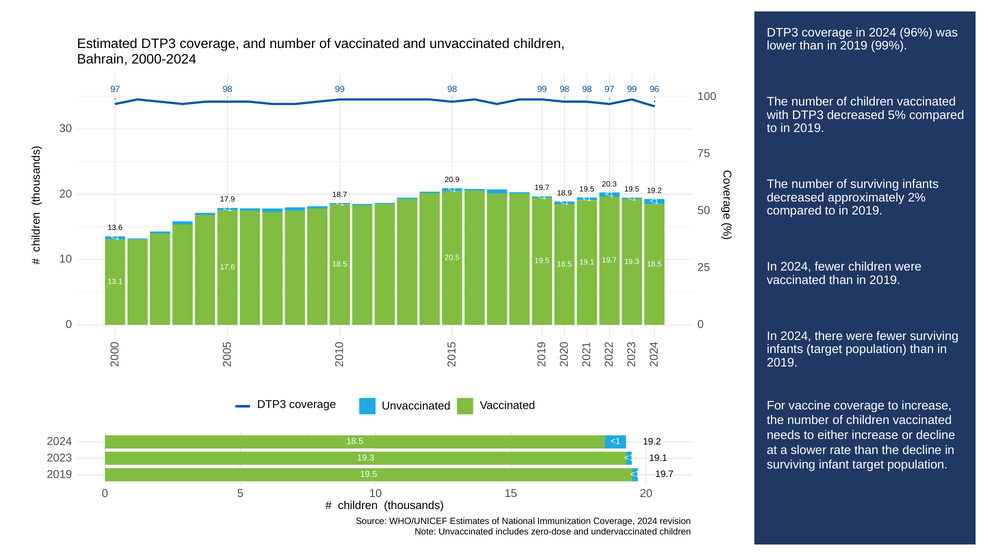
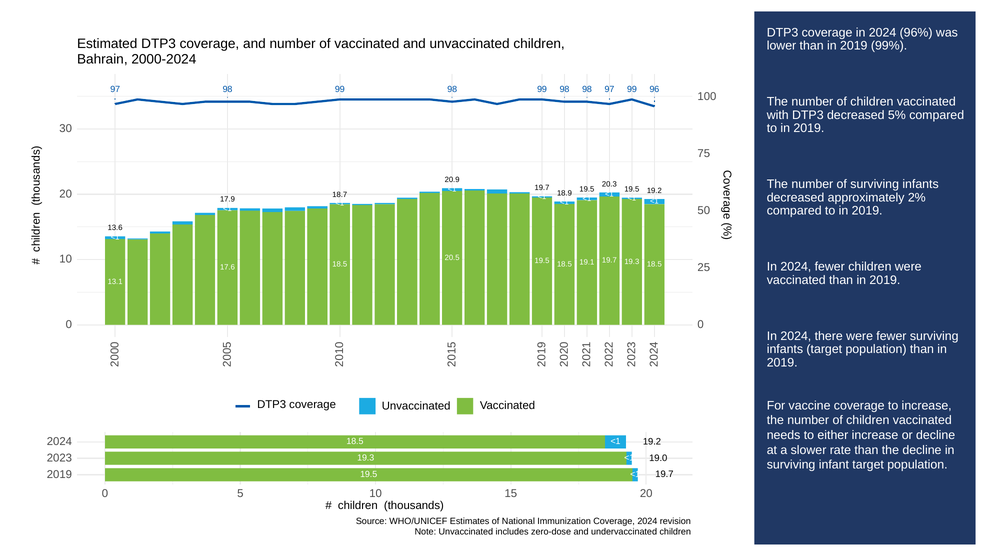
19.1 at (658, 458): 19.1 -> 19.0
